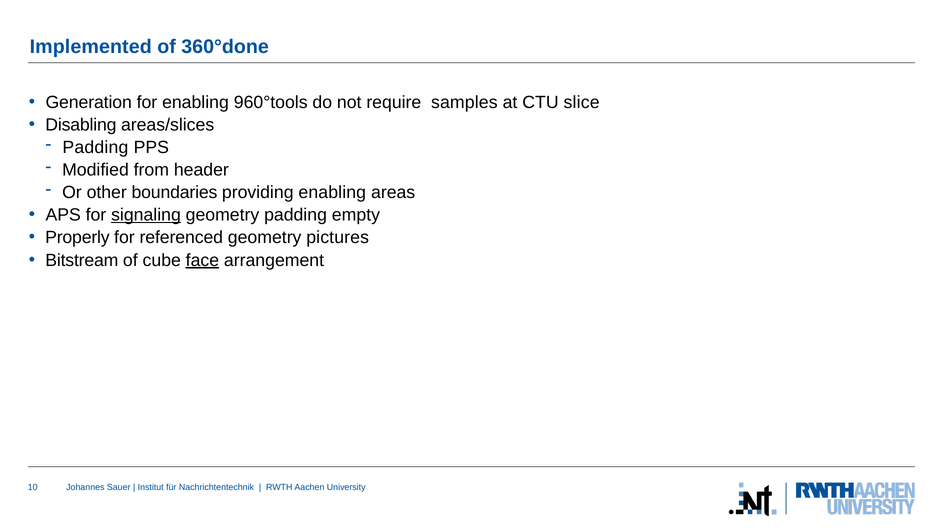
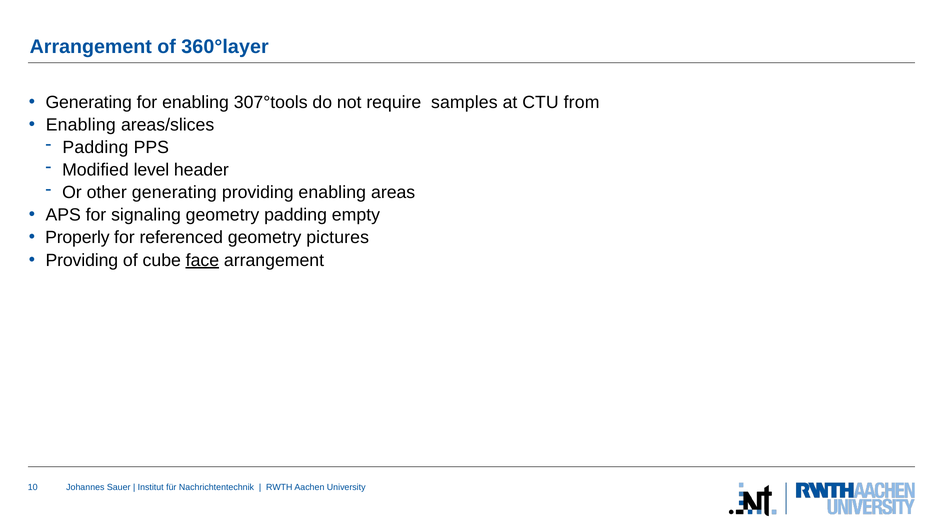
Implemented at (91, 47): Implemented -> Arrangement
360°done: 360°done -> 360°layer
Generation at (89, 102): Generation -> Generating
960°tools: 960°tools -> 307°tools
slice: slice -> from
Disabling at (81, 125): Disabling -> Enabling
from: from -> level
other boundaries: boundaries -> generating
signaling underline: present -> none
Bitstream at (82, 260): Bitstream -> Providing
